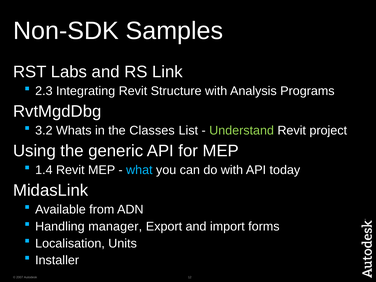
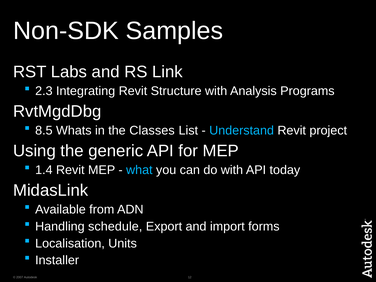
3.2: 3.2 -> 8.5
Understand colour: light green -> light blue
manager: manager -> schedule
